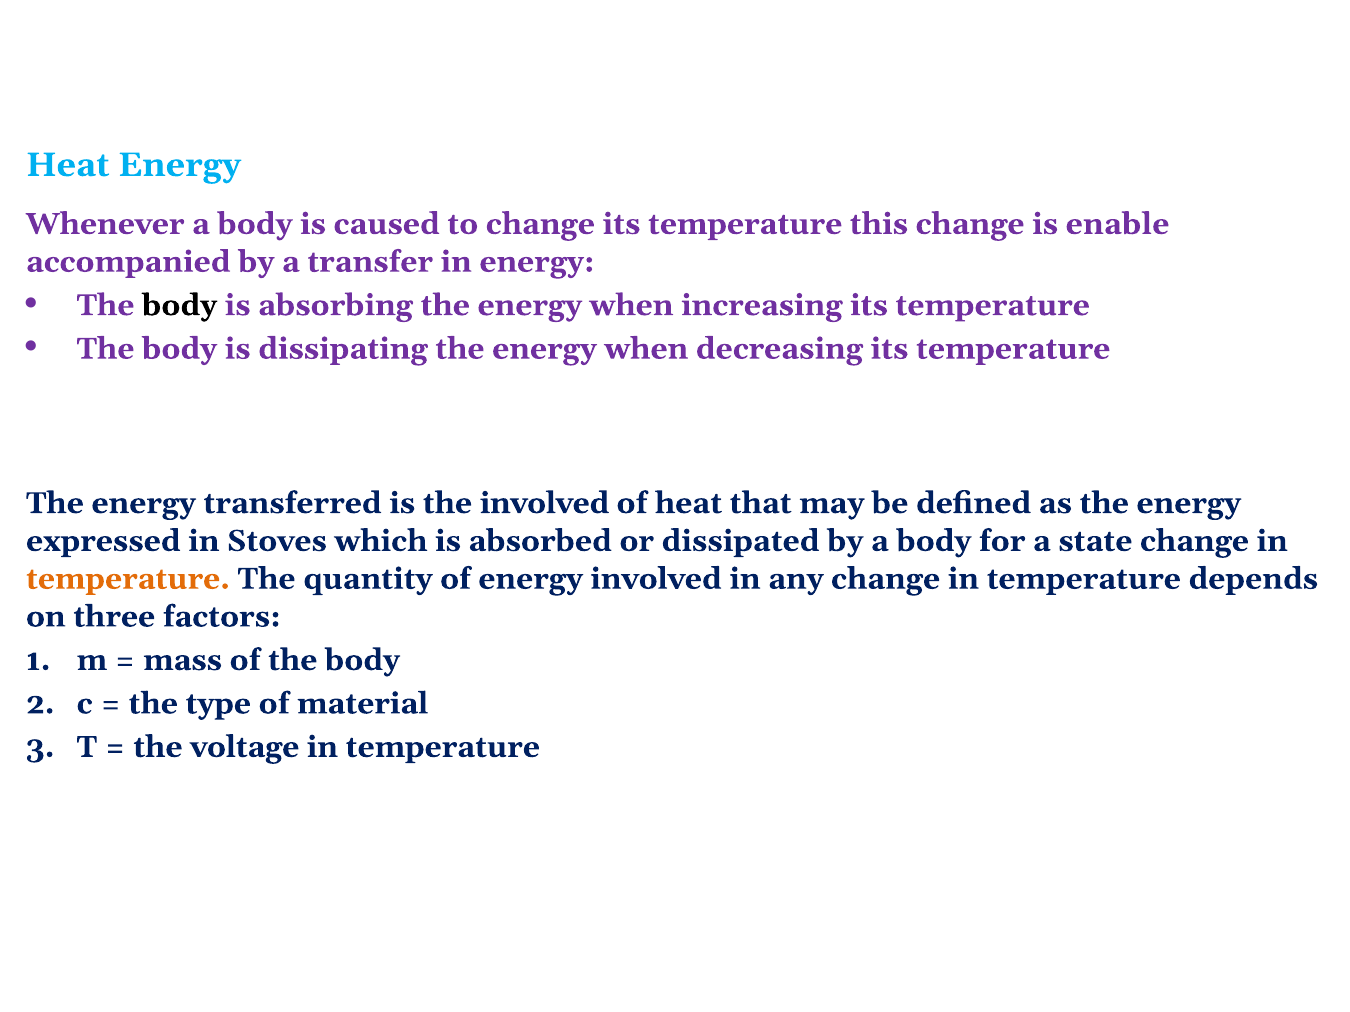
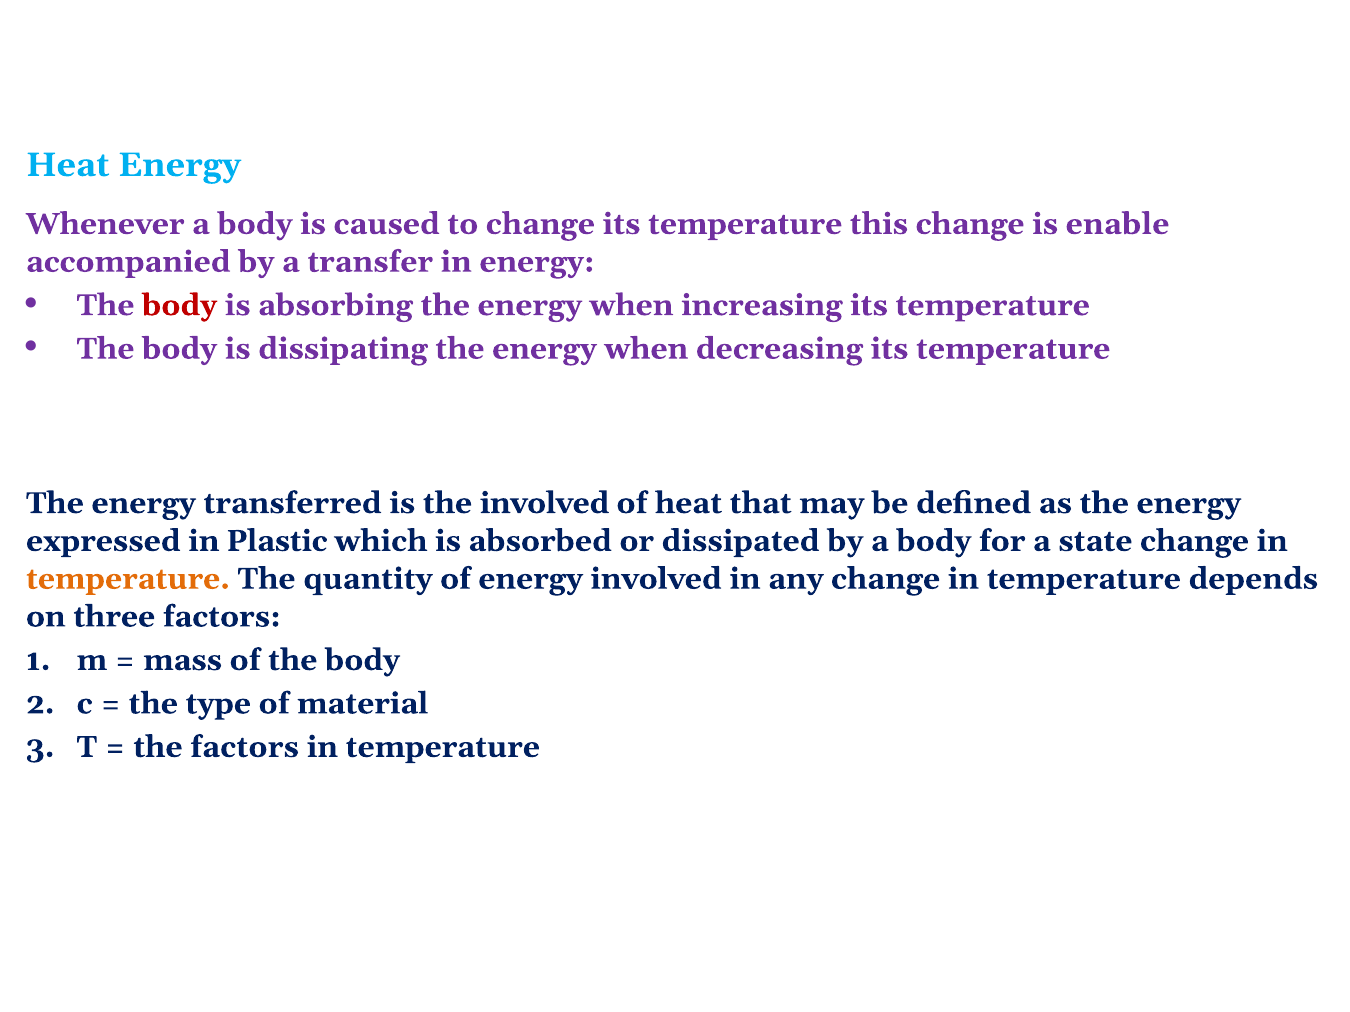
body at (180, 305) colour: black -> red
Stoves: Stoves -> Plastic
the voltage: voltage -> factors
